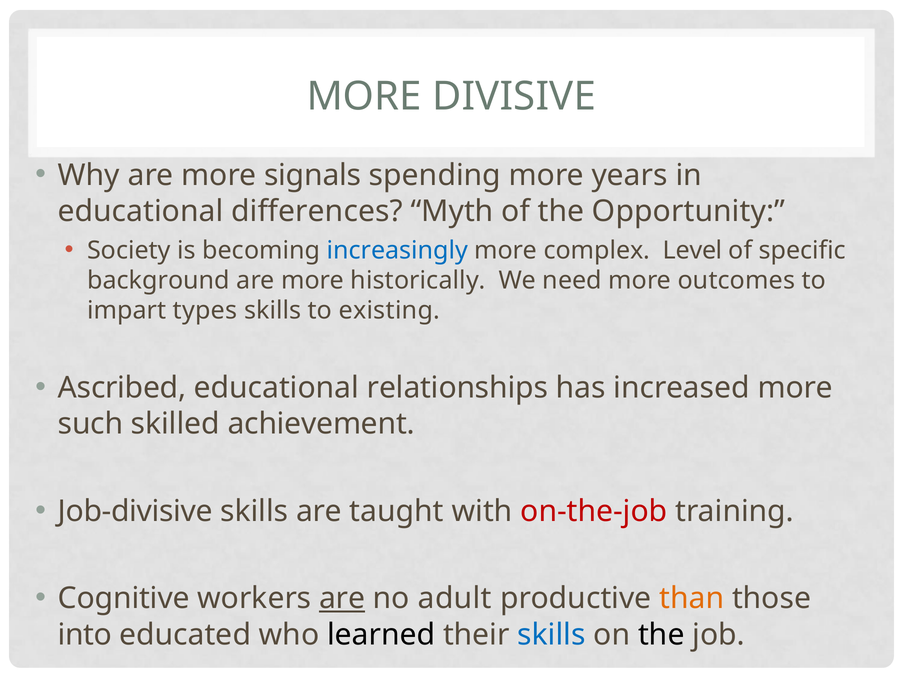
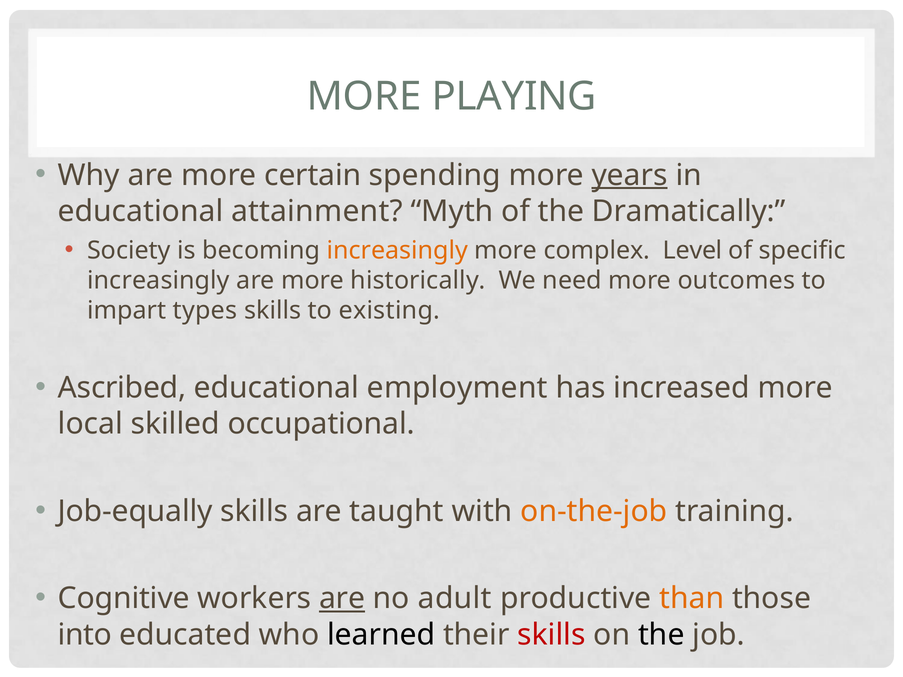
DIVISIVE: DIVISIVE -> PLAYING
signals: signals -> certain
years underline: none -> present
differences: differences -> attainment
Opportunity: Opportunity -> Dramatically
increasingly at (397, 250) colour: blue -> orange
background at (159, 280): background -> increasingly
relationships: relationships -> employment
such: such -> local
achievement: achievement -> occupational
Job-divisive: Job-divisive -> Job-equally
on-the-job colour: red -> orange
skills at (552, 635) colour: blue -> red
